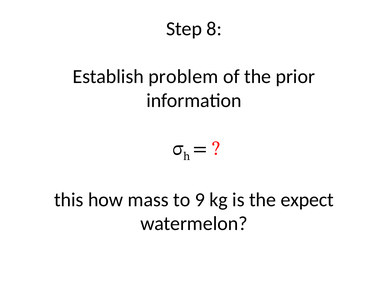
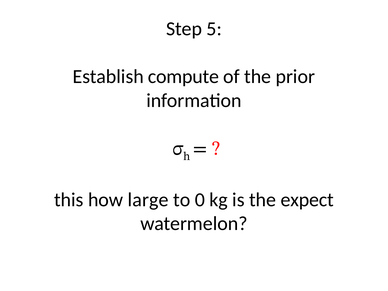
8: 8 -> 5
problem: problem -> compute
mass: mass -> large
9: 9 -> 0
